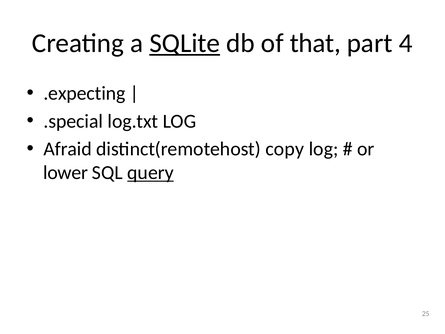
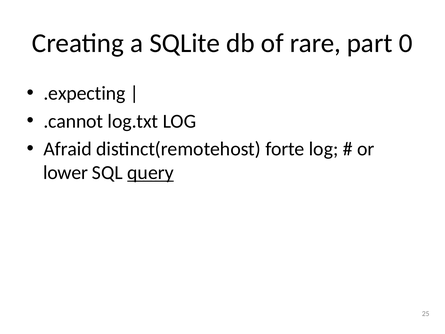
SQLite underline: present -> none
that: that -> rare
4: 4 -> 0
.special: .special -> .cannot
copy: copy -> forte
